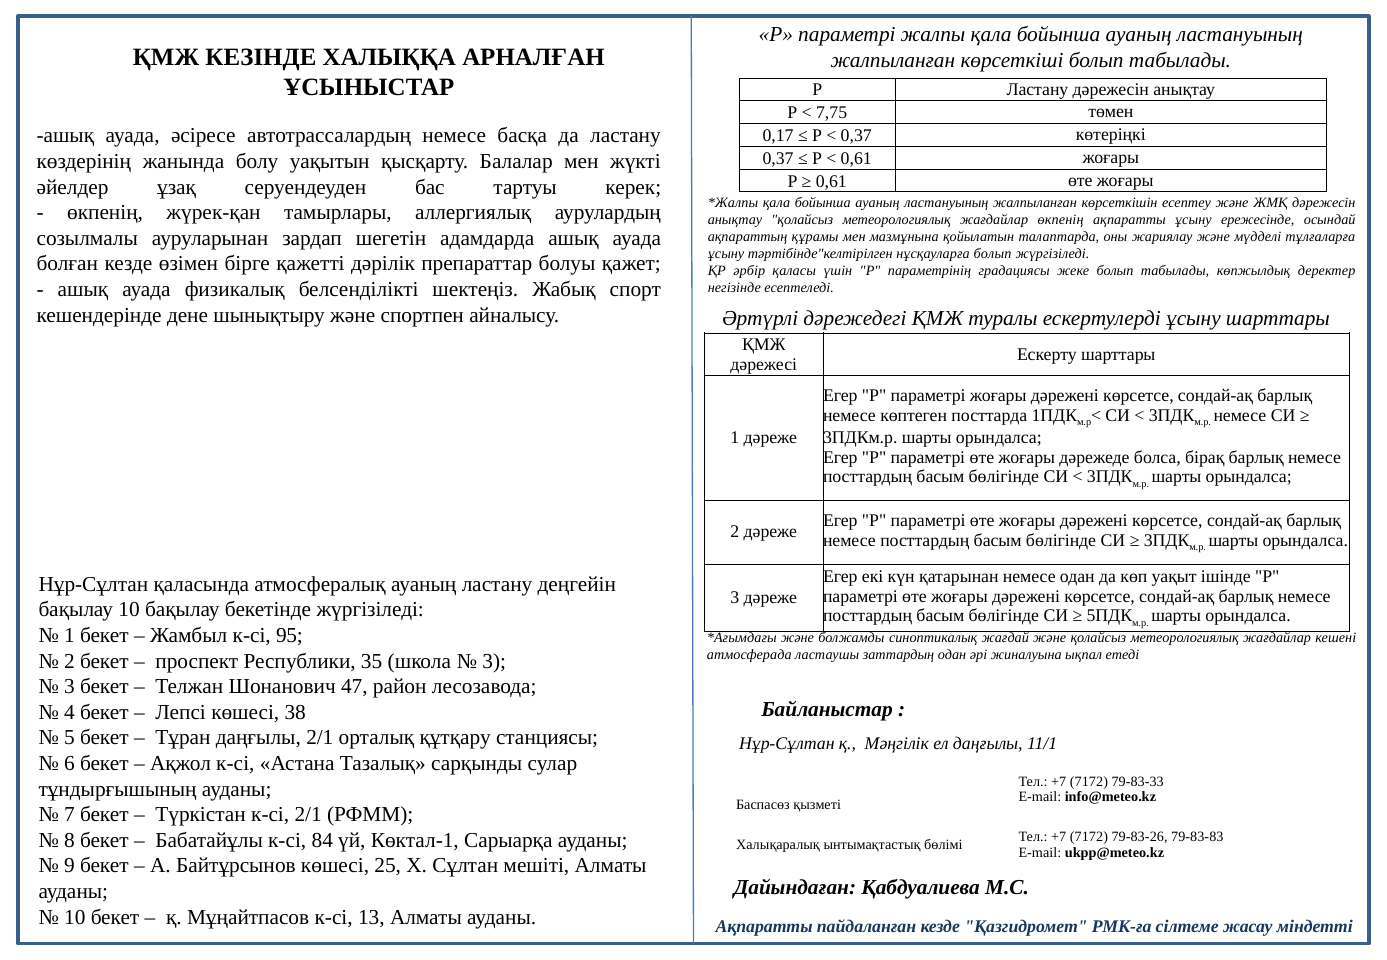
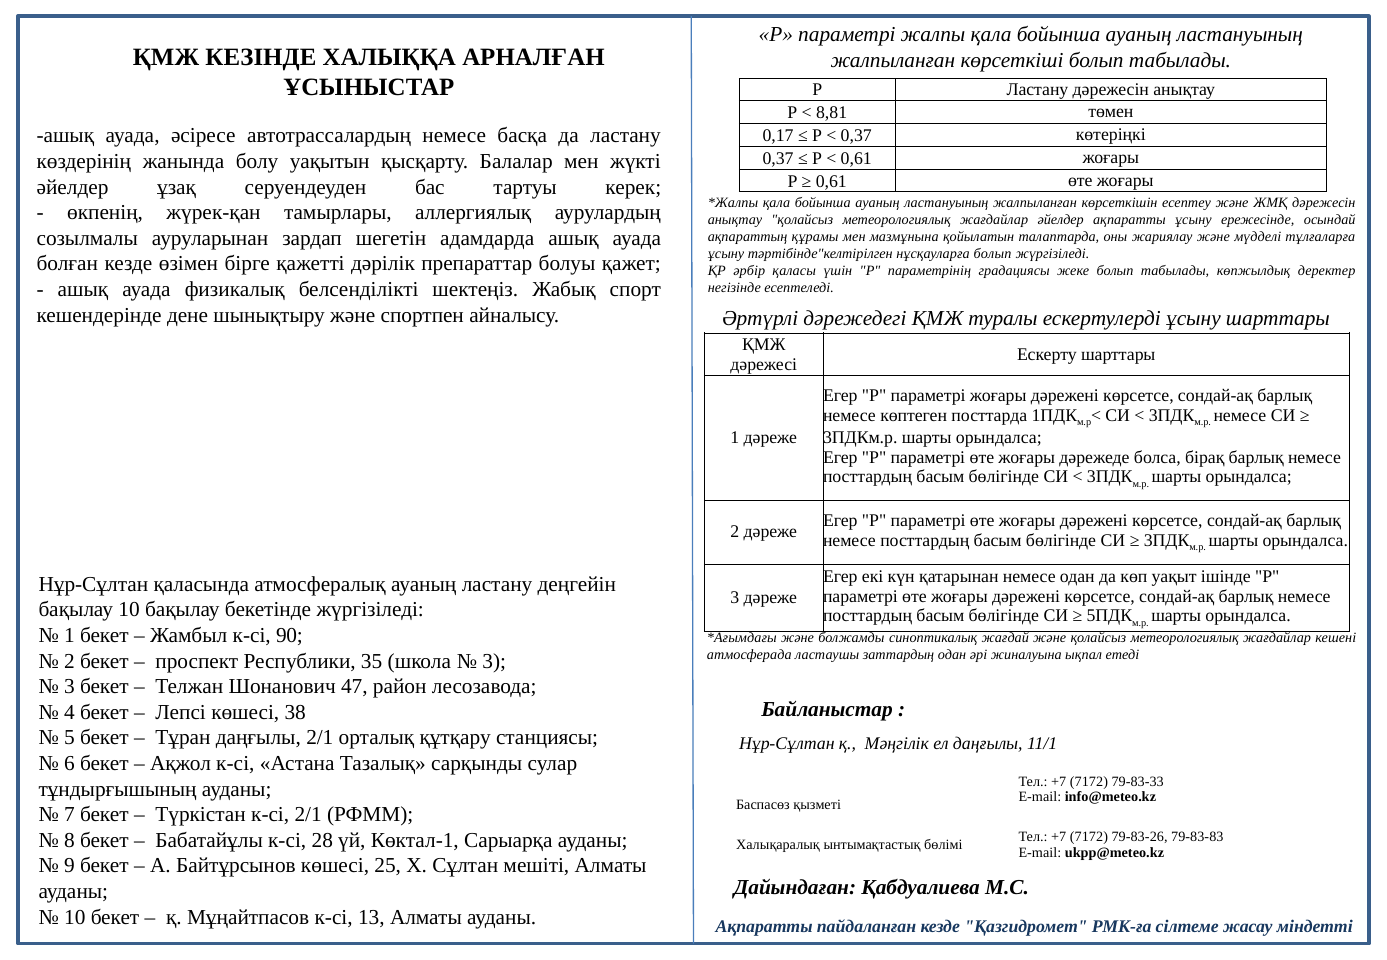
7,75: 7,75 -> 8,81
жағдайлар өкпенің: өкпенің -> әйелдер
95: 95 -> 90
84: 84 -> 28
